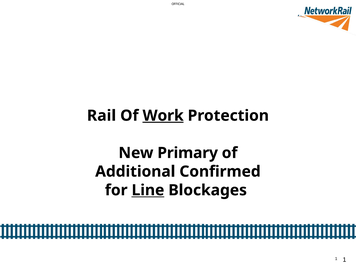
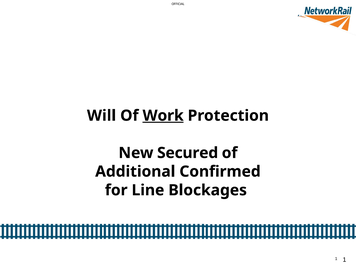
Rail: Rail -> Will
Primary: Primary -> Secured
Line underline: present -> none
